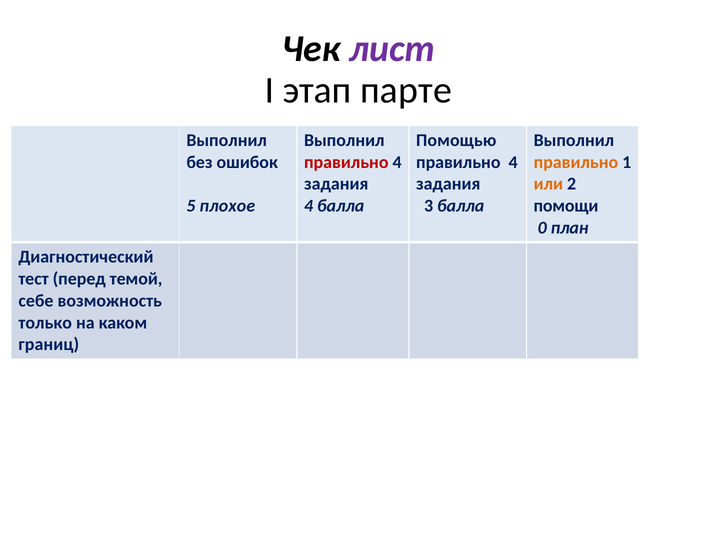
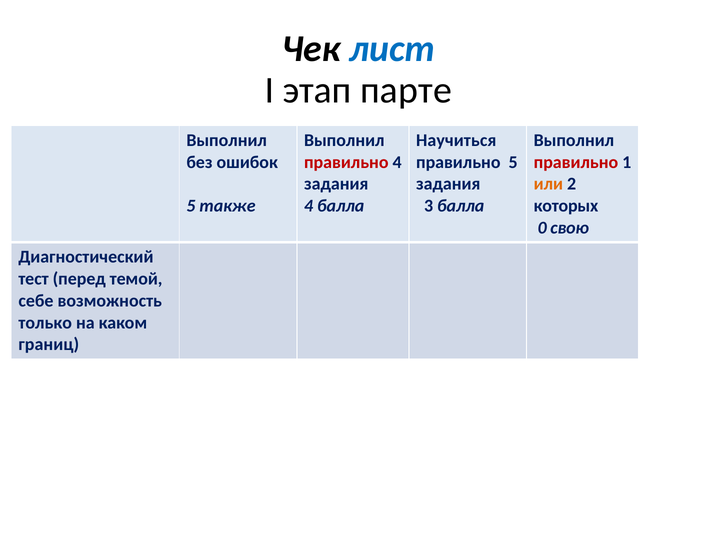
лист colour: purple -> blue
Помощью: Помощью -> Научиться
4 at (513, 162): 4 -> 5
правильно at (576, 162) colour: orange -> red
плохое: плохое -> также
помощи: помощи -> которых
план: план -> свою
